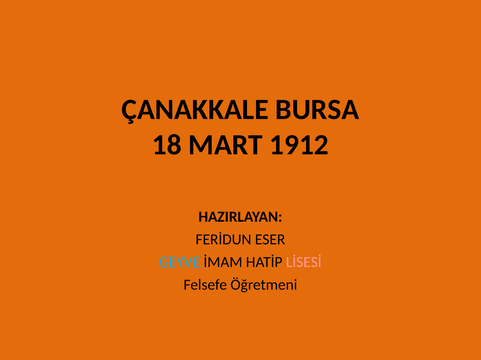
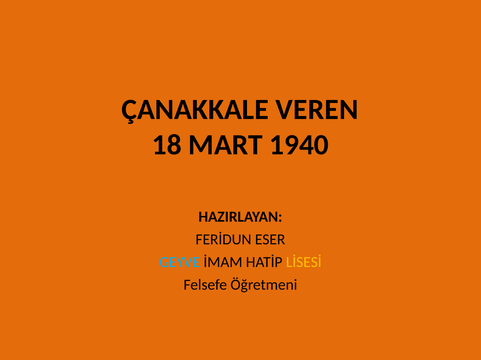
BURSA: BURSA -> VEREN
1912: 1912 -> 1940
LİSESİ colour: pink -> yellow
